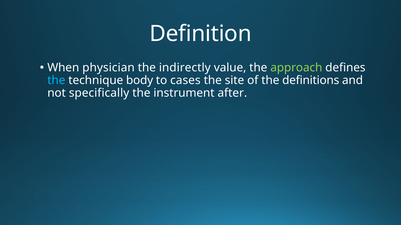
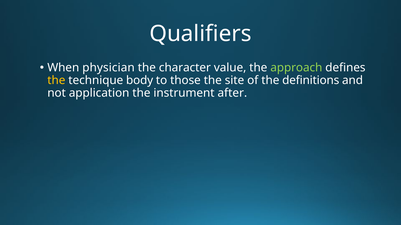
Definition: Definition -> Qualifiers
indirectly: indirectly -> character
the at (56, 80) colour: light blue -> yellow
cases: cases -> those
specifically: specifically -> application
